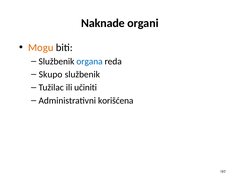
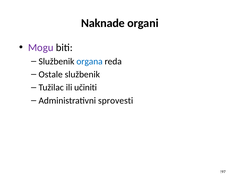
Mogu colour: orange -> purple
Skupo: Skupo -> Ostale
korišćena: korišćena -> sprovesti
